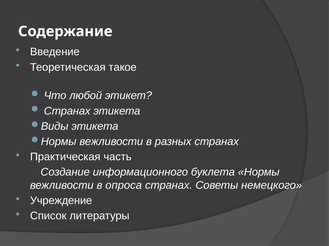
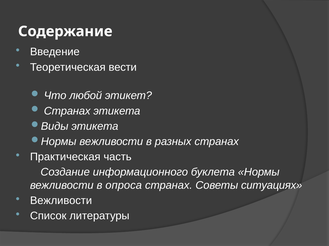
такое: такое -> вести
немецкого: немецкого -> ситуациях
Учреждение at (61, 201): Учреждение -> Вежливости
